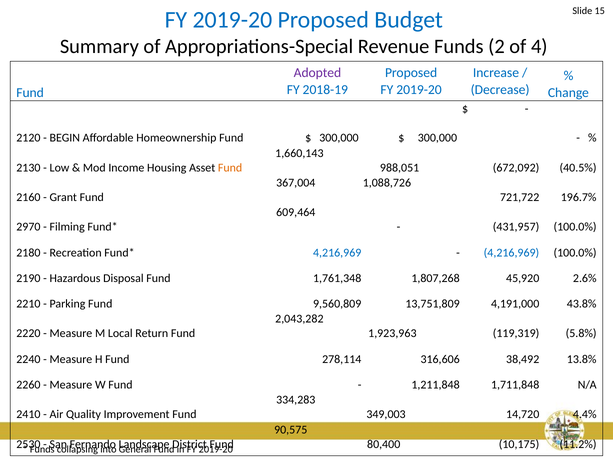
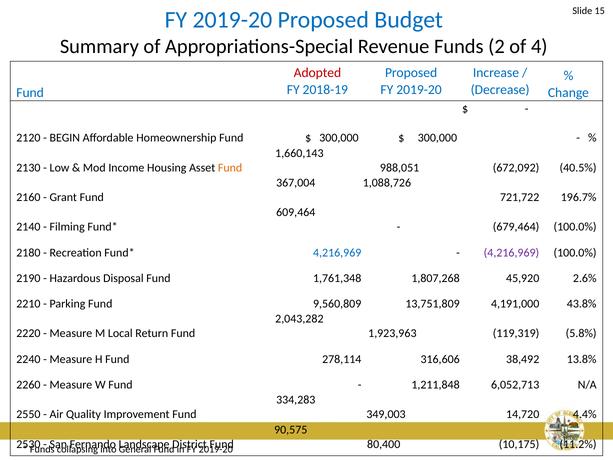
Adopted colour: purple -> red
2970: 2970 -> 2140
431,957: 431,957 -> 679,464
4,216,969 at (511, 252) colour: blue -> purple
1,711,848: 1,711,848 -> 6,052,713
2410: 2410 -> 2550
